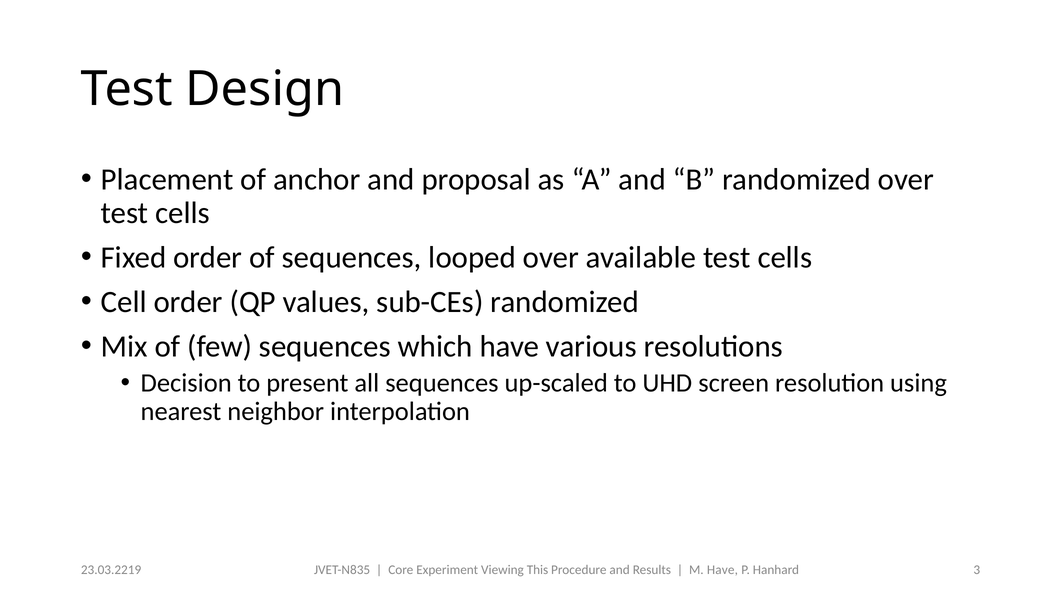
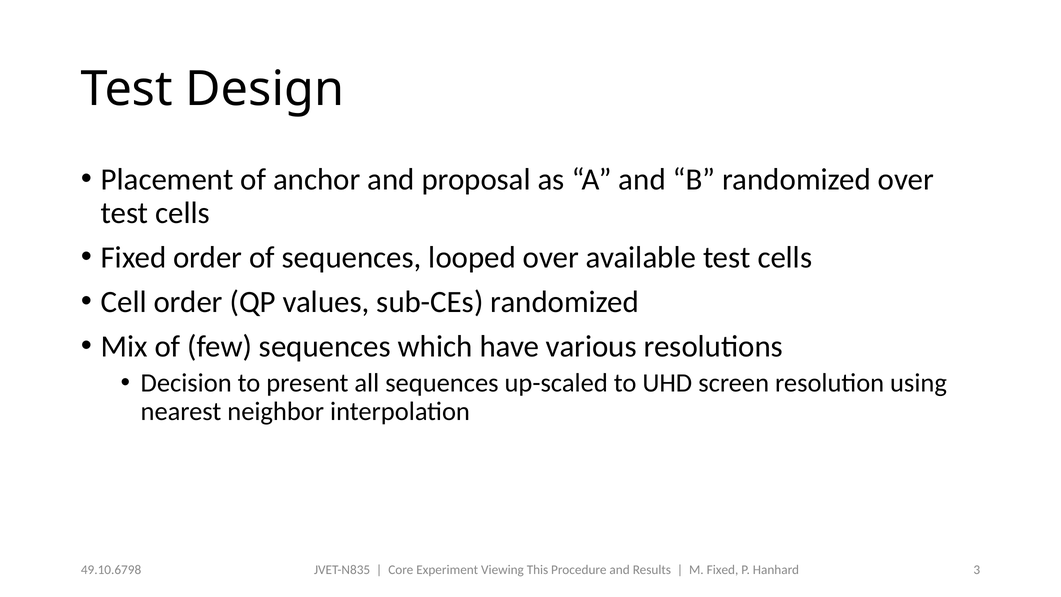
M Have: Have -> Fixed
23.03.2219: 23.03.2219 -> 49.10.6798
